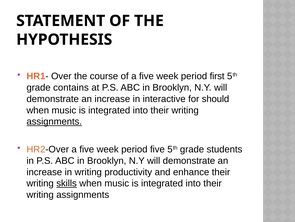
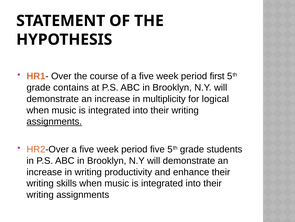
interactive: interactive -> multiplicity
should: should -> logical
skills underline: present -> none
